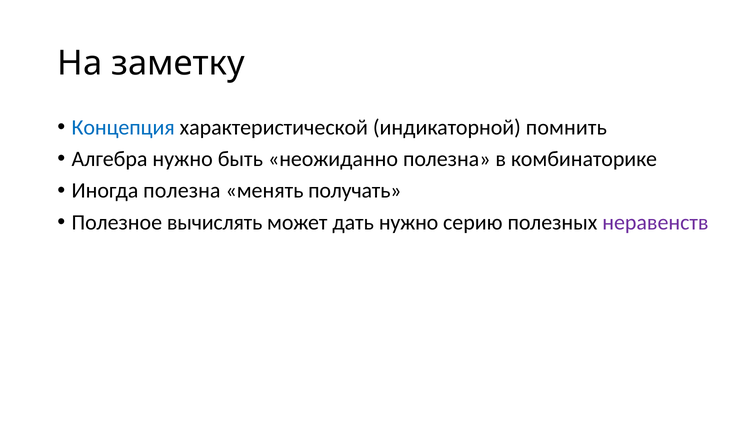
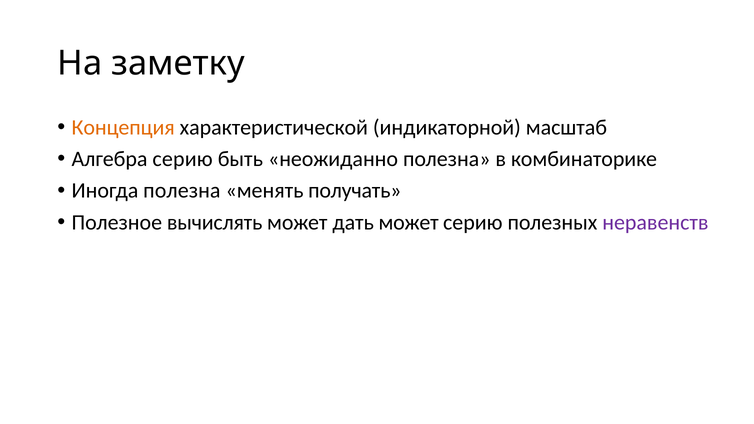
Концепция colour: blue -> orange
помнить: помнить -> масштаб
Алгебра нужно: нужно -> серию
дать нужно: нужно -> может
